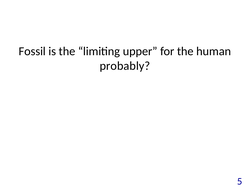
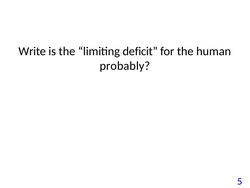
Fossil: Fossil -> Write
upper: upper -> deficit
